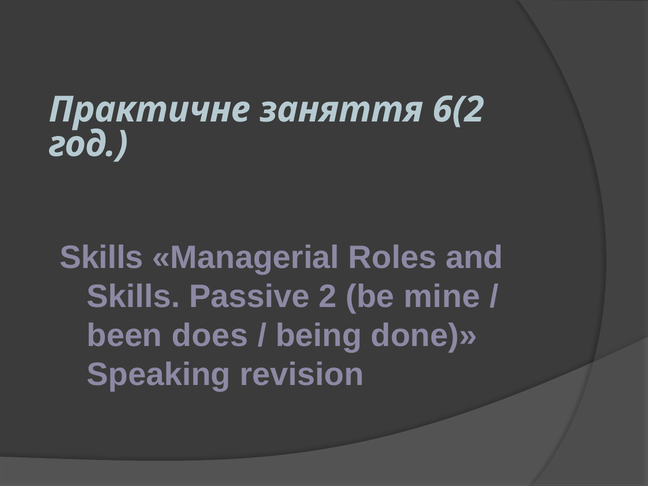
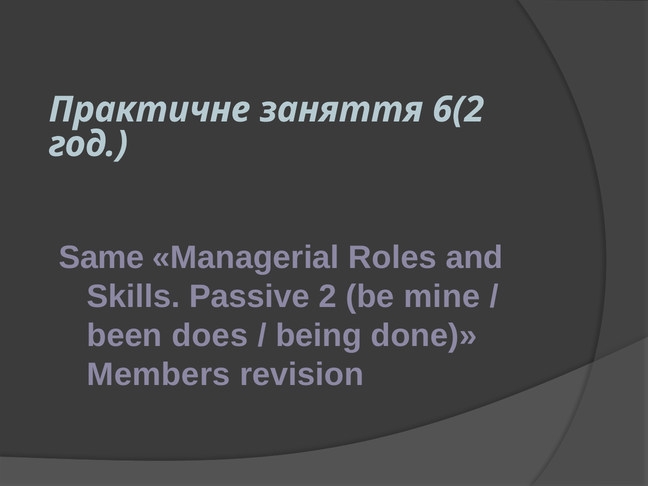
Skills at (102, 258): Skills -> Same
Speaking: Speaking -> Members
